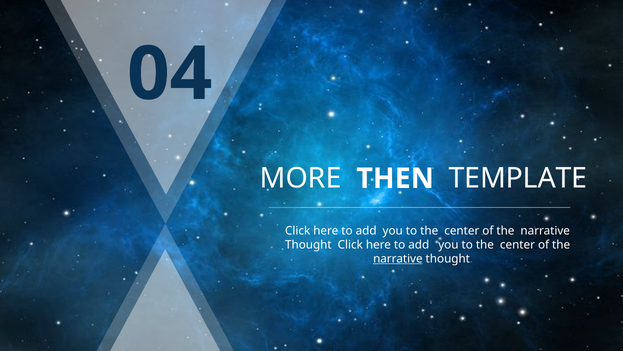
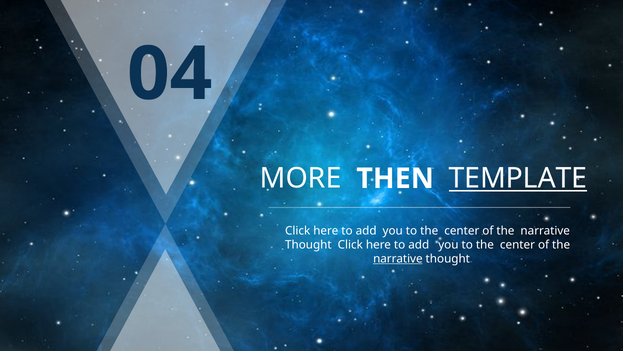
TEMPLATE underline: none -> present
